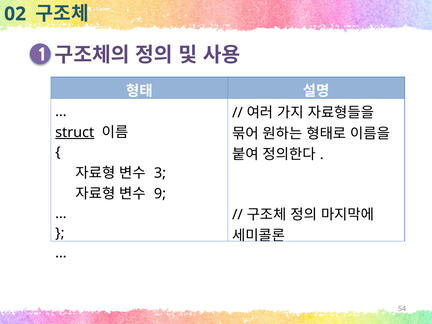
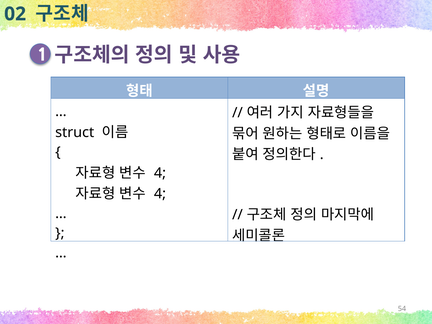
struct underline: present -> none
3 at (160, 173): 3 -> 4
9 at (160, 194): 9 -> 4
